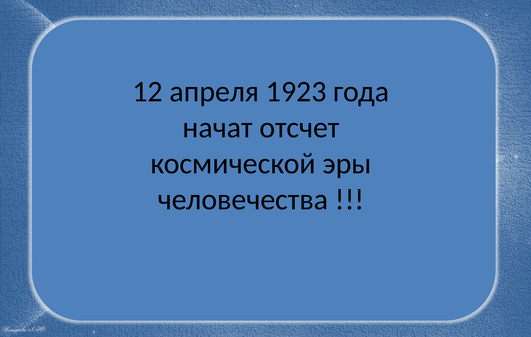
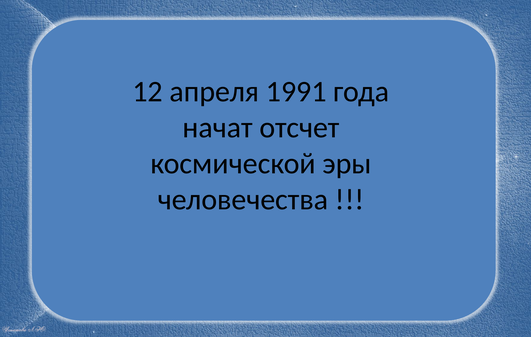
1923: 1923 -> 1991
